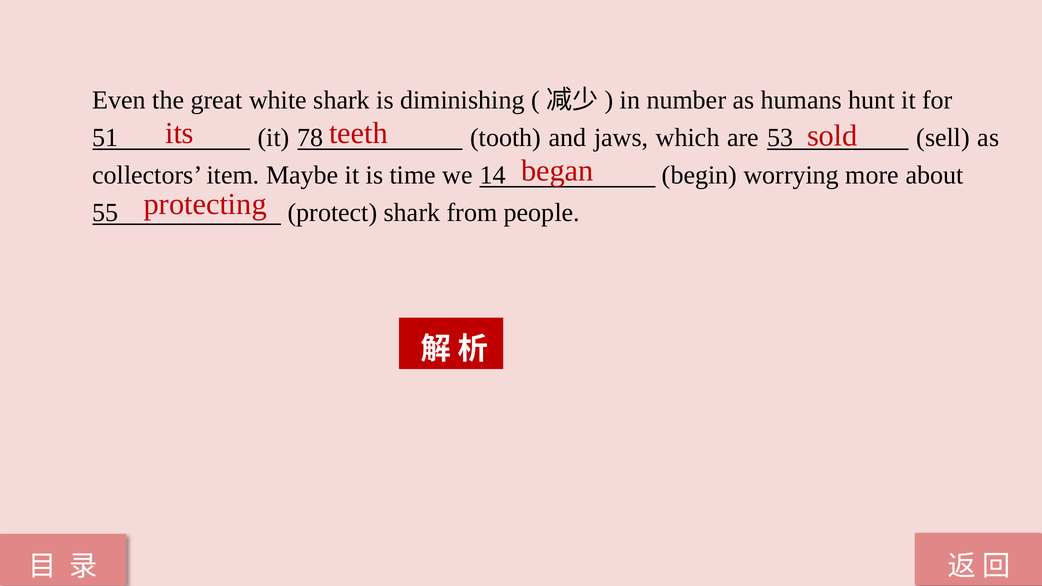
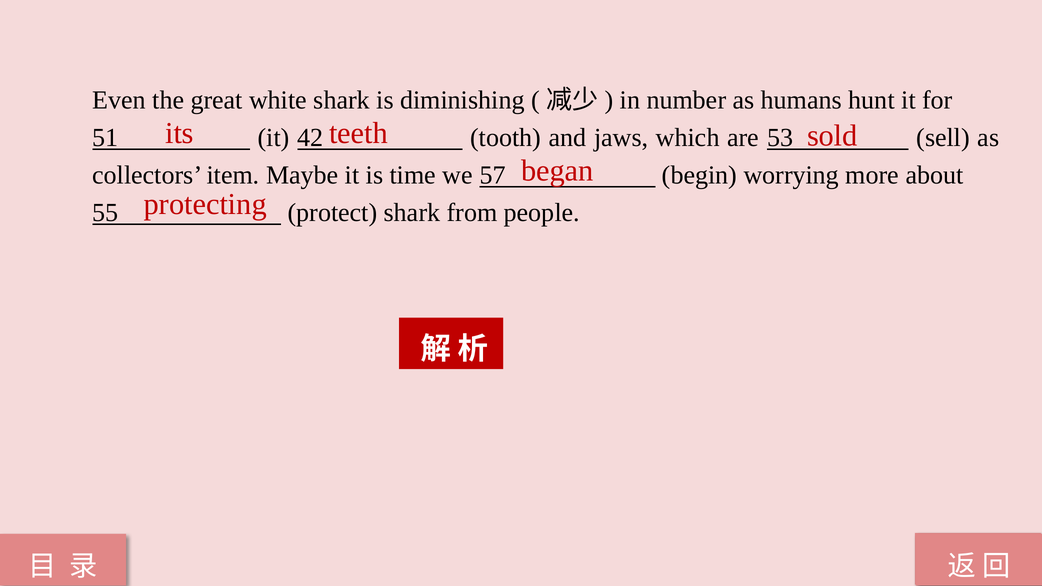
78: 78 -> 42
14: 14 -> 57
